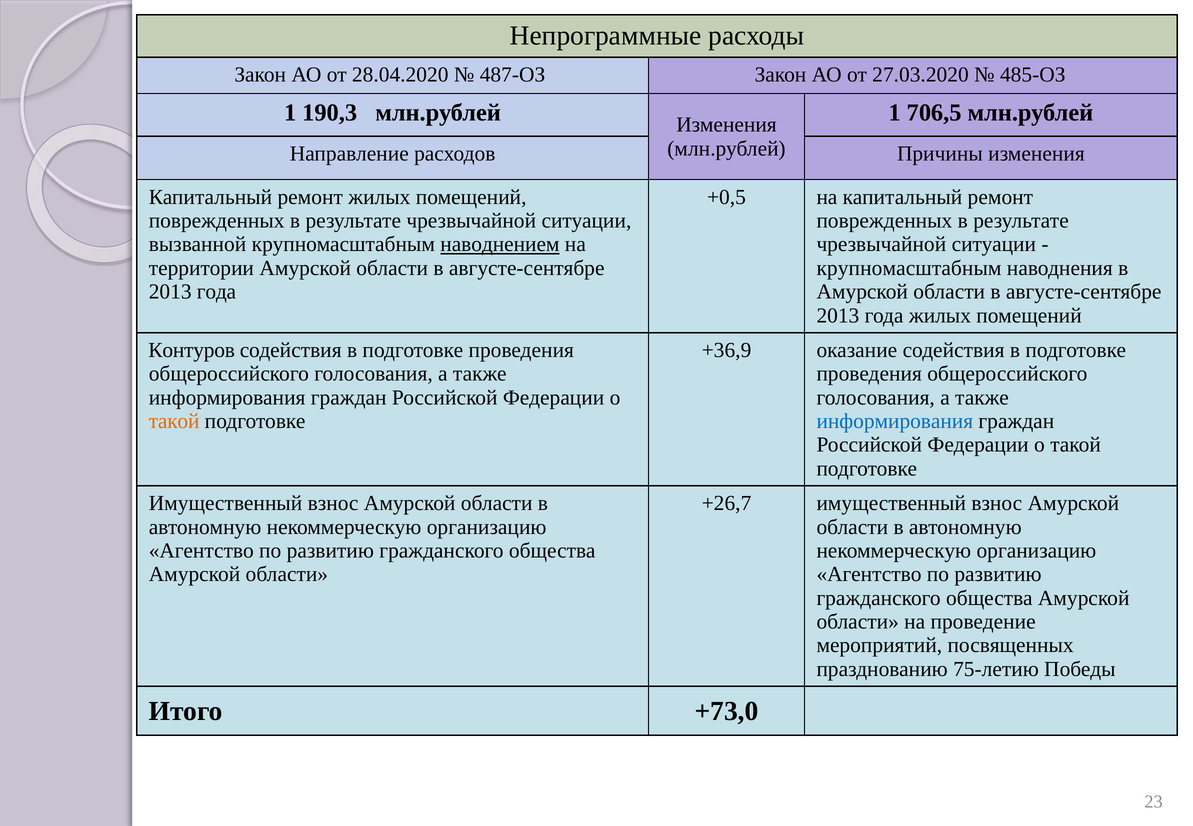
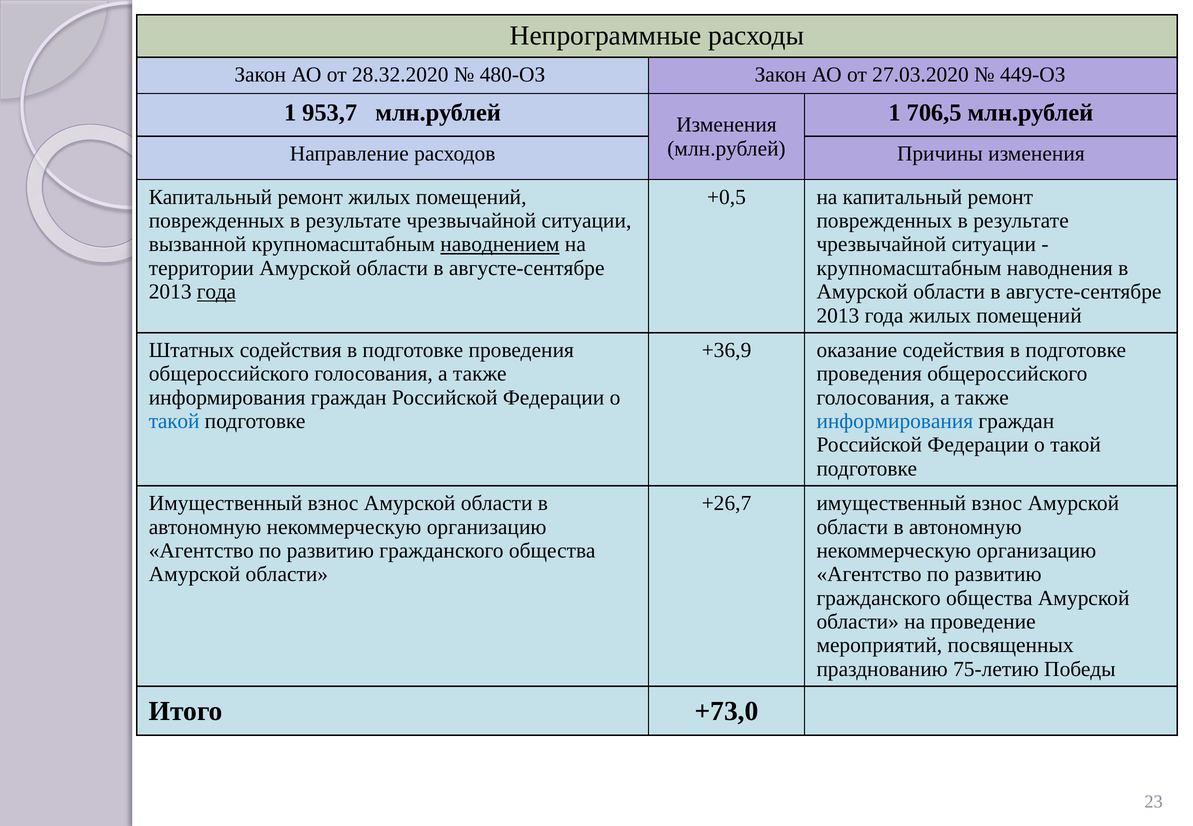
28.04.2020: 28.04.2020 -> 28.32.2020
487-ОЗ: 487-ОЗ -> 480-ОЗ
485-ОЗ: 485-ОЗ -> 449-ОЗ
190,3: 190,3 -> 953,7
года at (216, 292) underline: none -> present
Контуров: Контуров -> Штатных
такой at (174, 421) colour: orange -> blue
